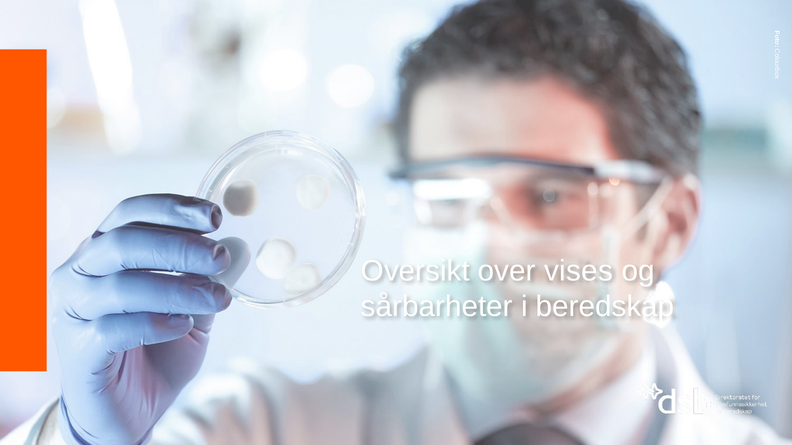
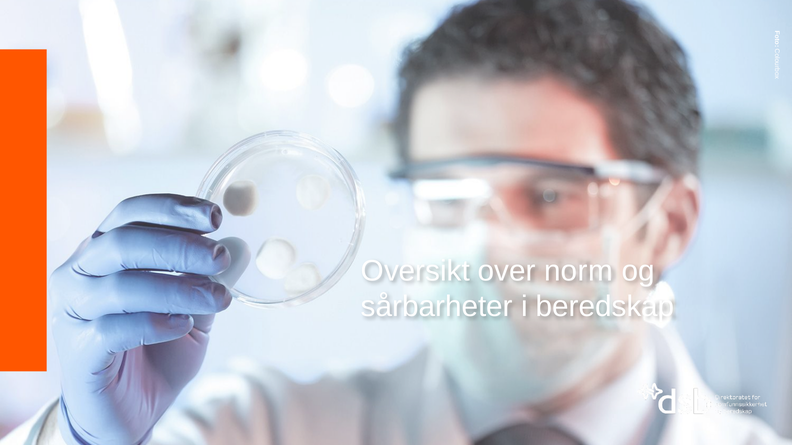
vises: vises -> norm
